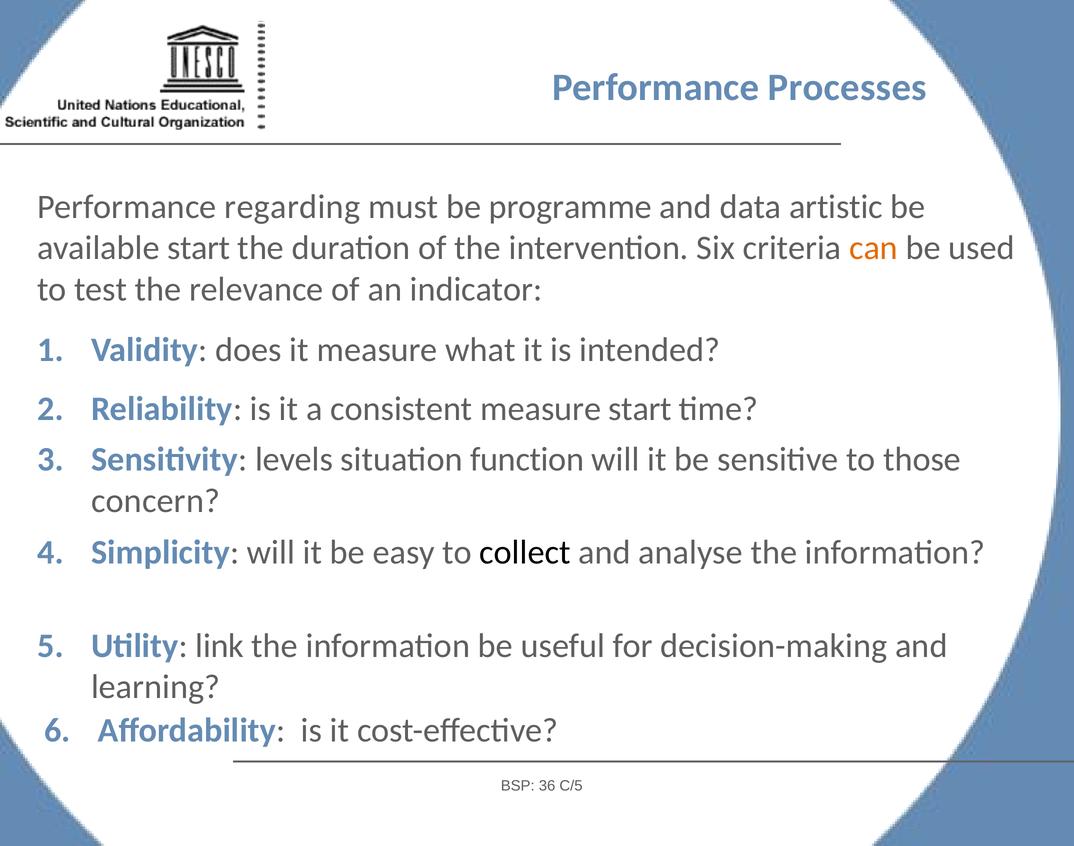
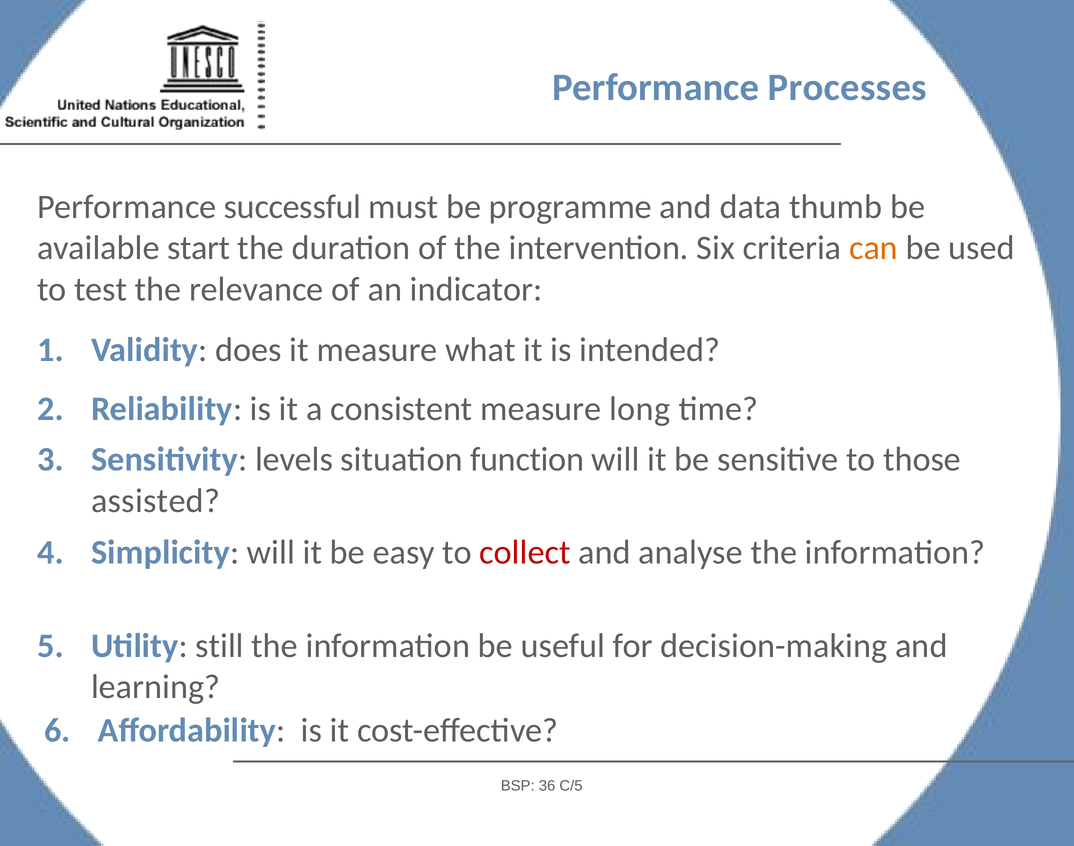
regarding: regarding -> successful
artistic: artistic -> thumb
measure start: start -> long
concern: concern -> assisted
collect colour: black -> red
link: link -> still
